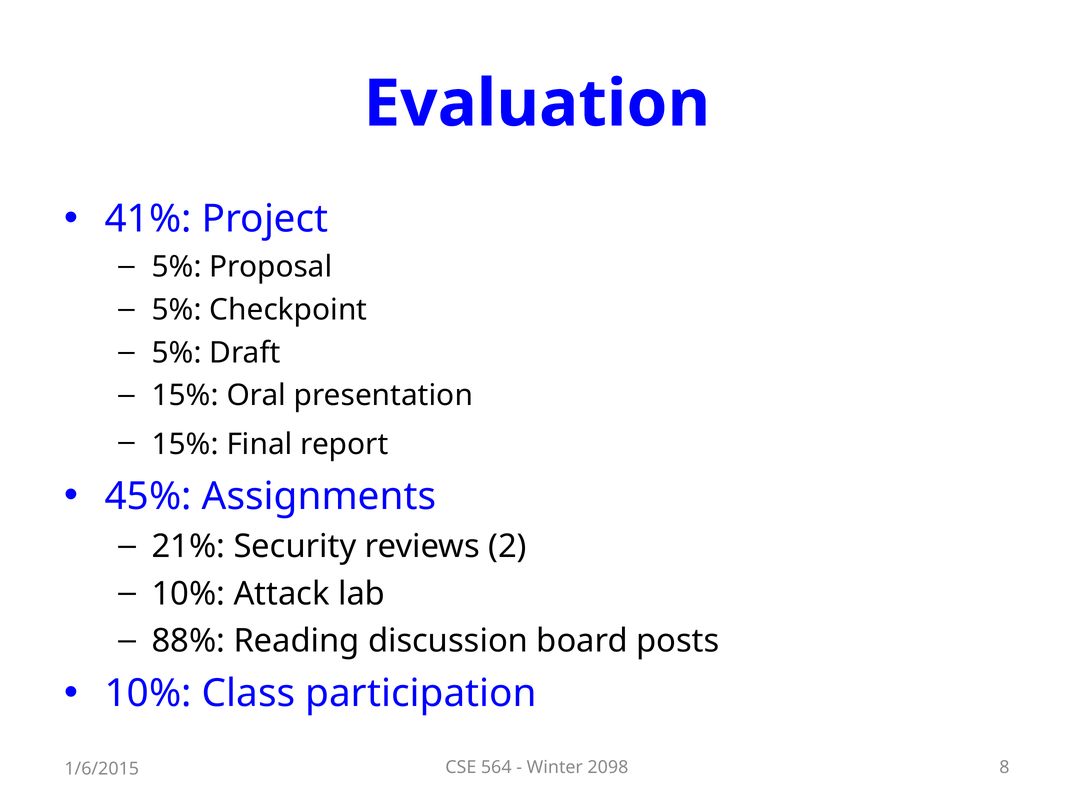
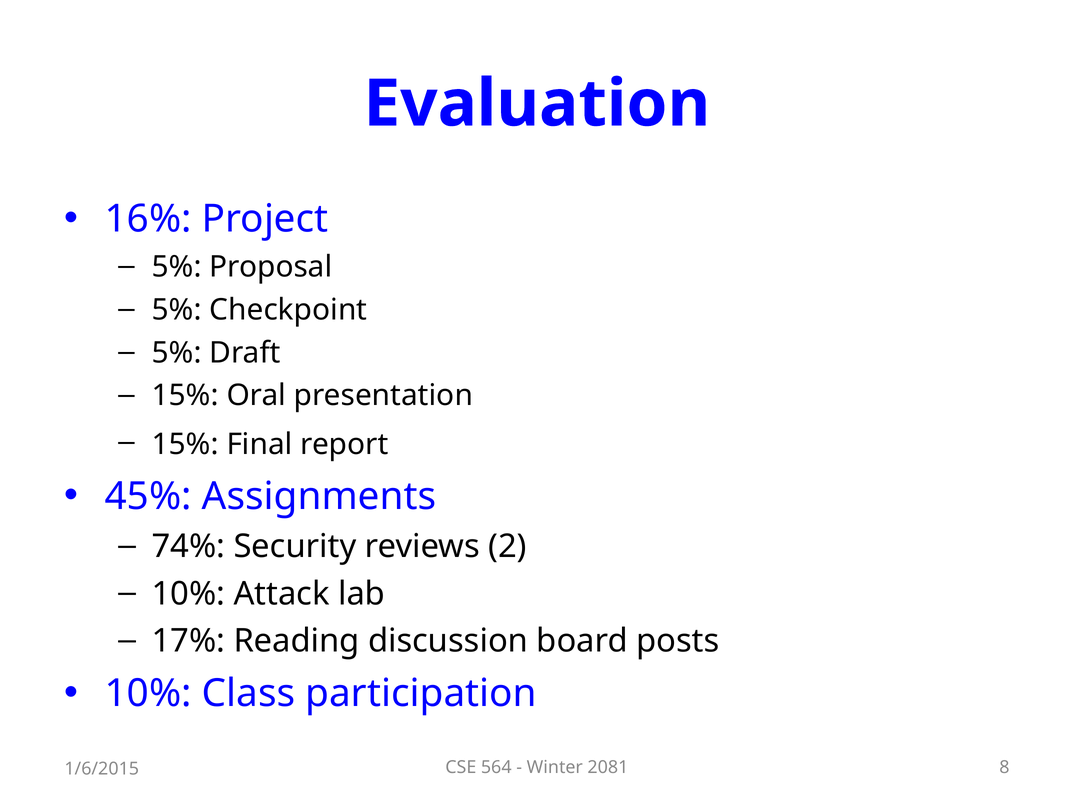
41%: 41% -> 16%
21%: 21% -> 74%
88%: 88% -> 17%
2098: 2098 -> 2081
